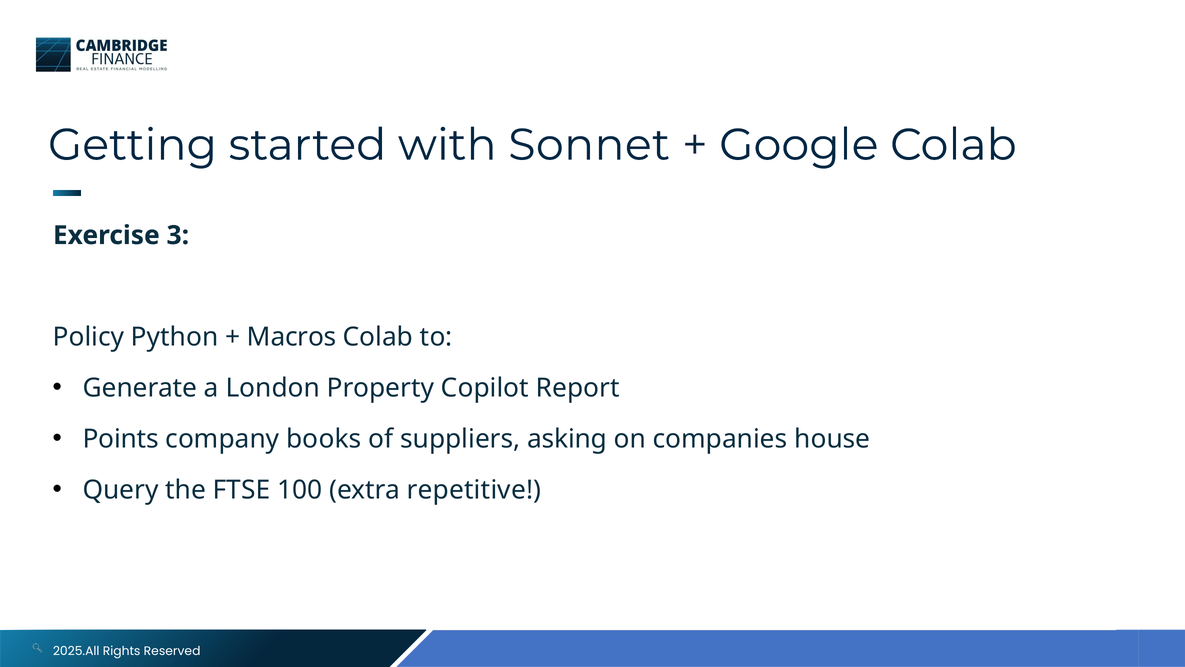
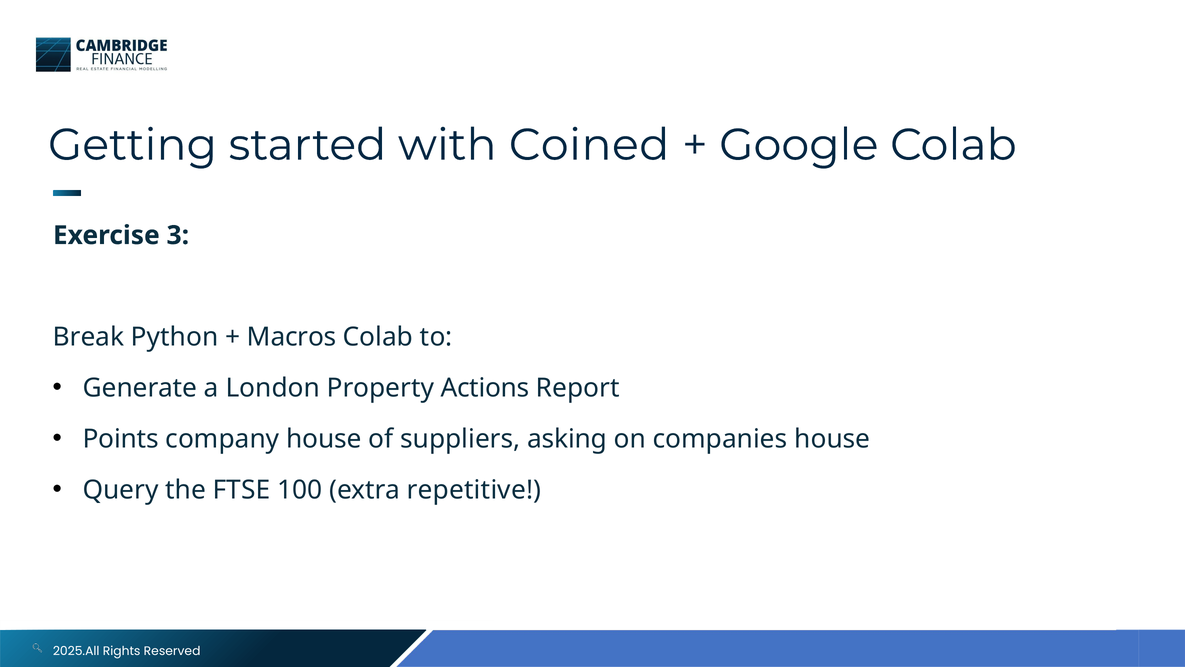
Sonnet: Sonnet -> Coined
Policy: Policy -> Break
Copilot: Copilot -> Actions
company books: books -> house
